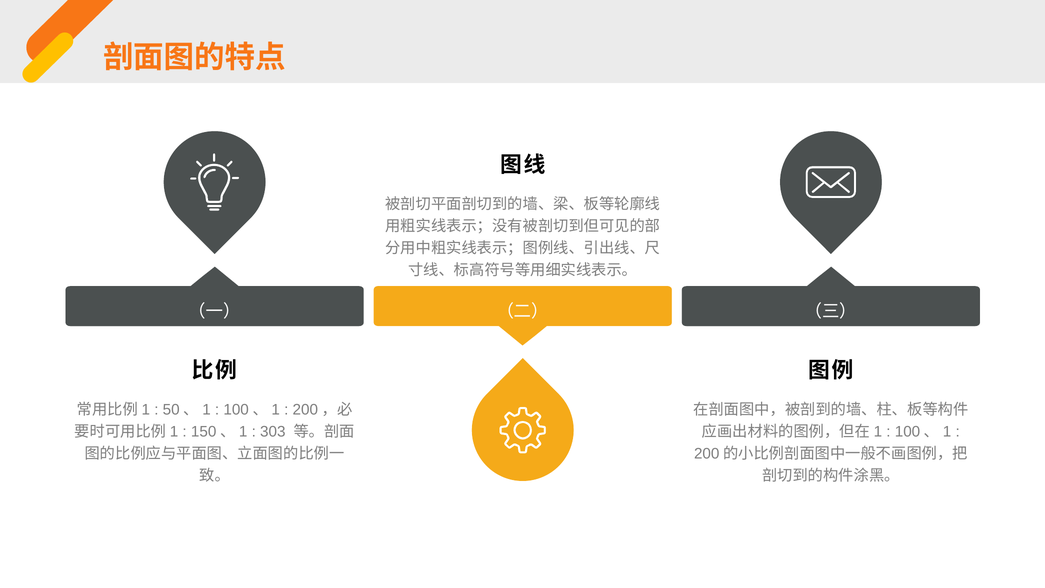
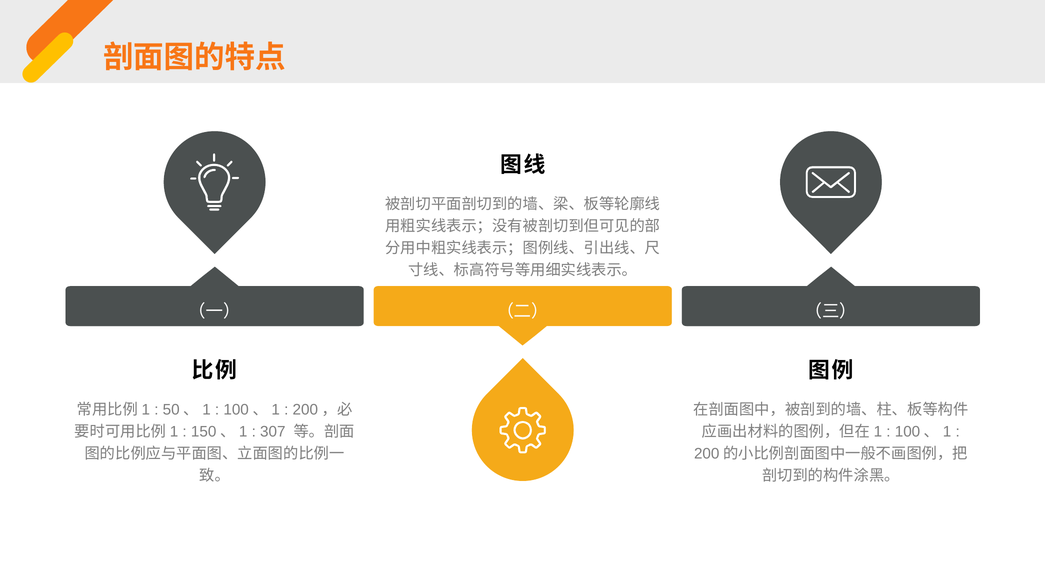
303: 303 -> 307
